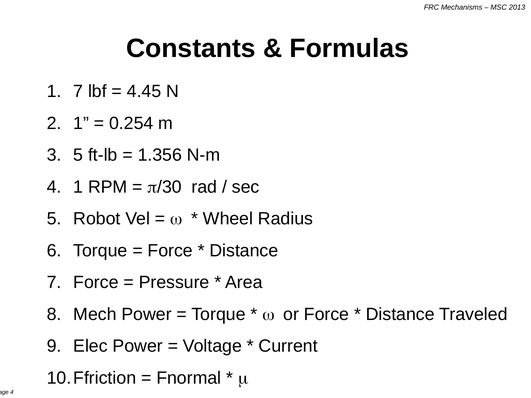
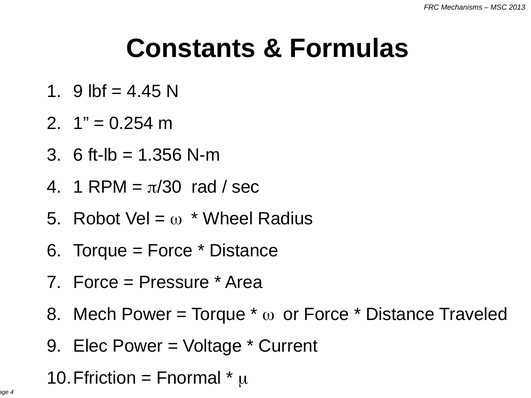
1 7: 7 -> 9
5 at (78, 155): 5 -> 6
